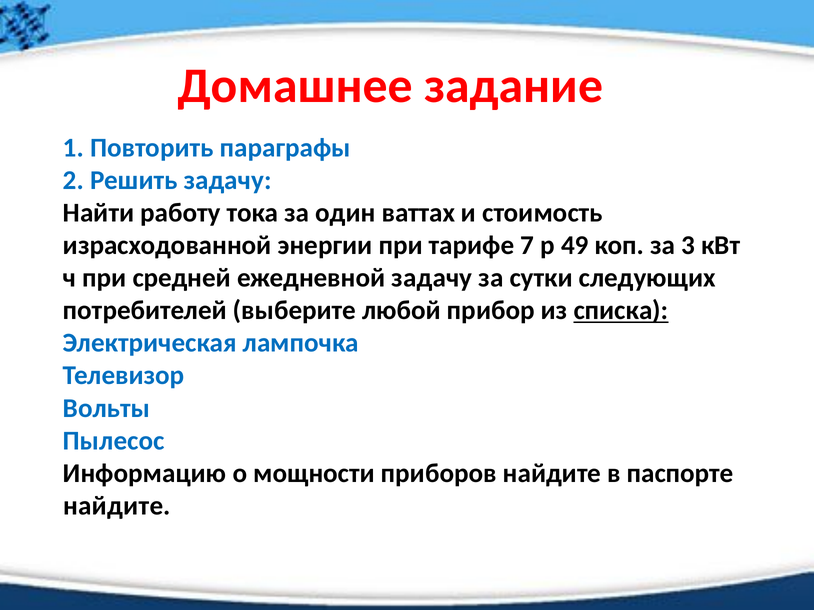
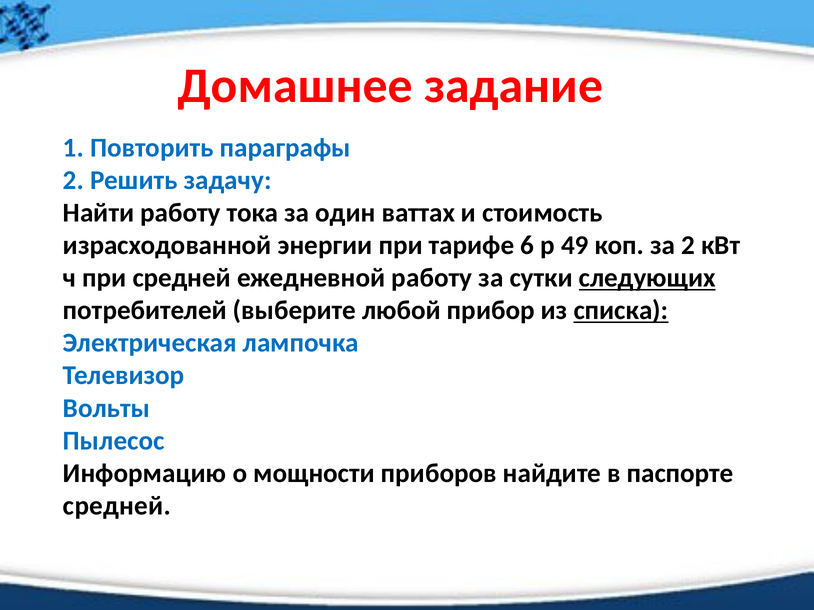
7: 7 -> 6
за 3: 3 -> 2
ежедневной задачу: задачу -> работу
следующих underline: none -> present
найдите at (117, 506): найдите -> средней
